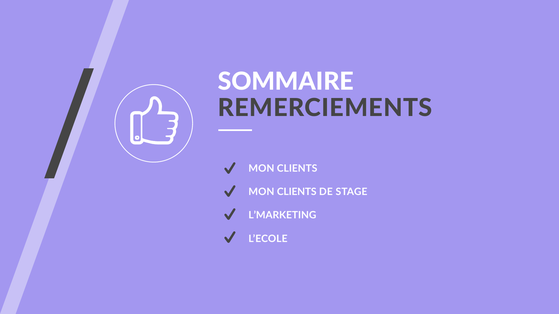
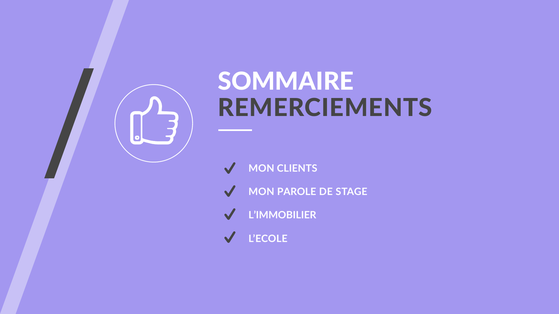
CLIENTS at (297, 192): CLIENTS -> PAROLE
L’MARKETING: L’MARKETING -> L’IMMOBILIER
